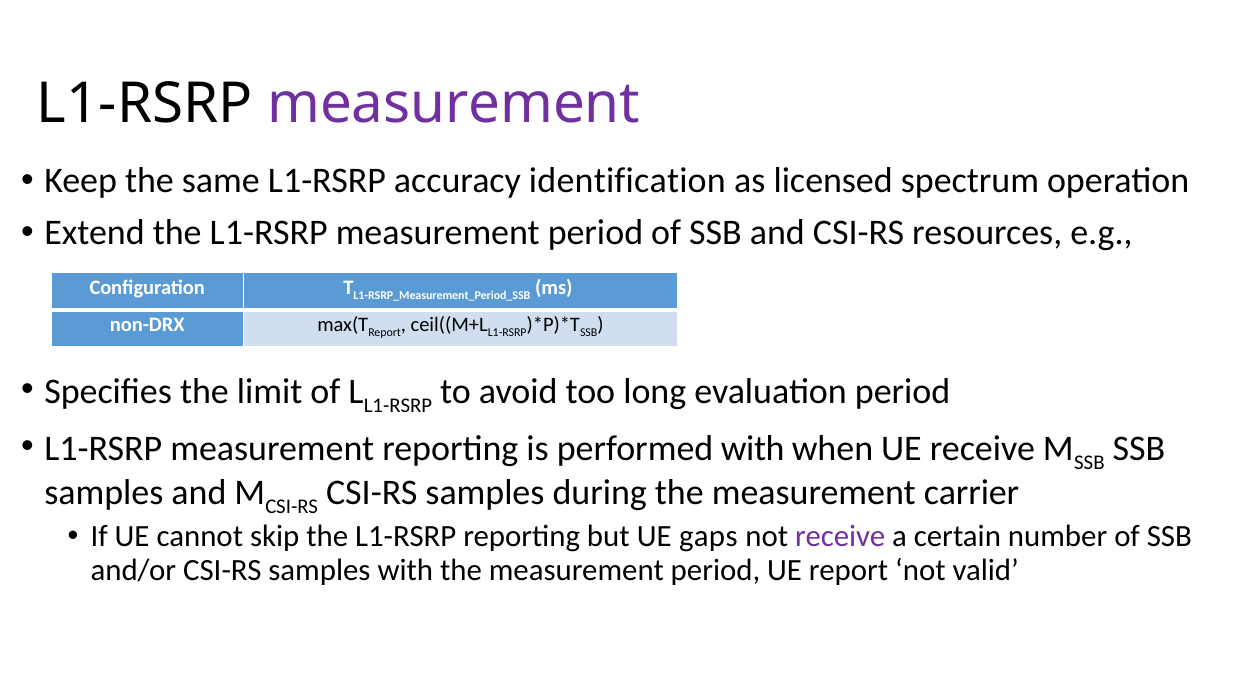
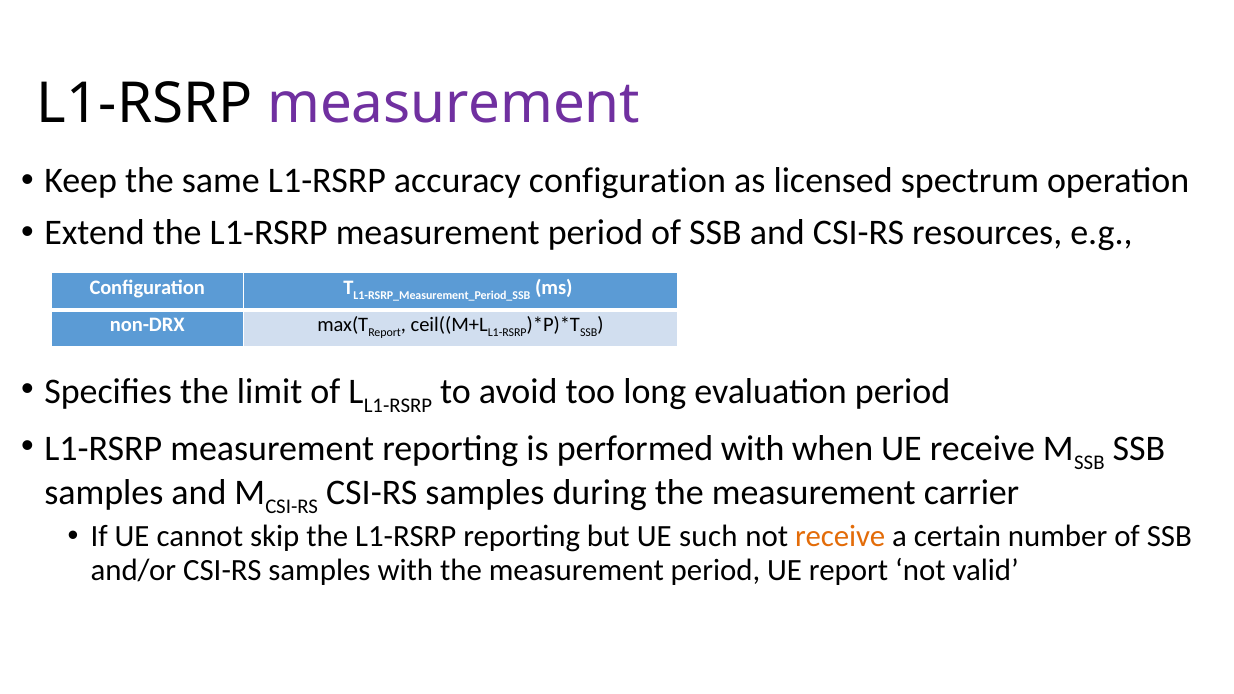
accuracy identification: identification -> configuration
gaps: gaps -> such
receive at (840, 537) colour: purple -> orange
